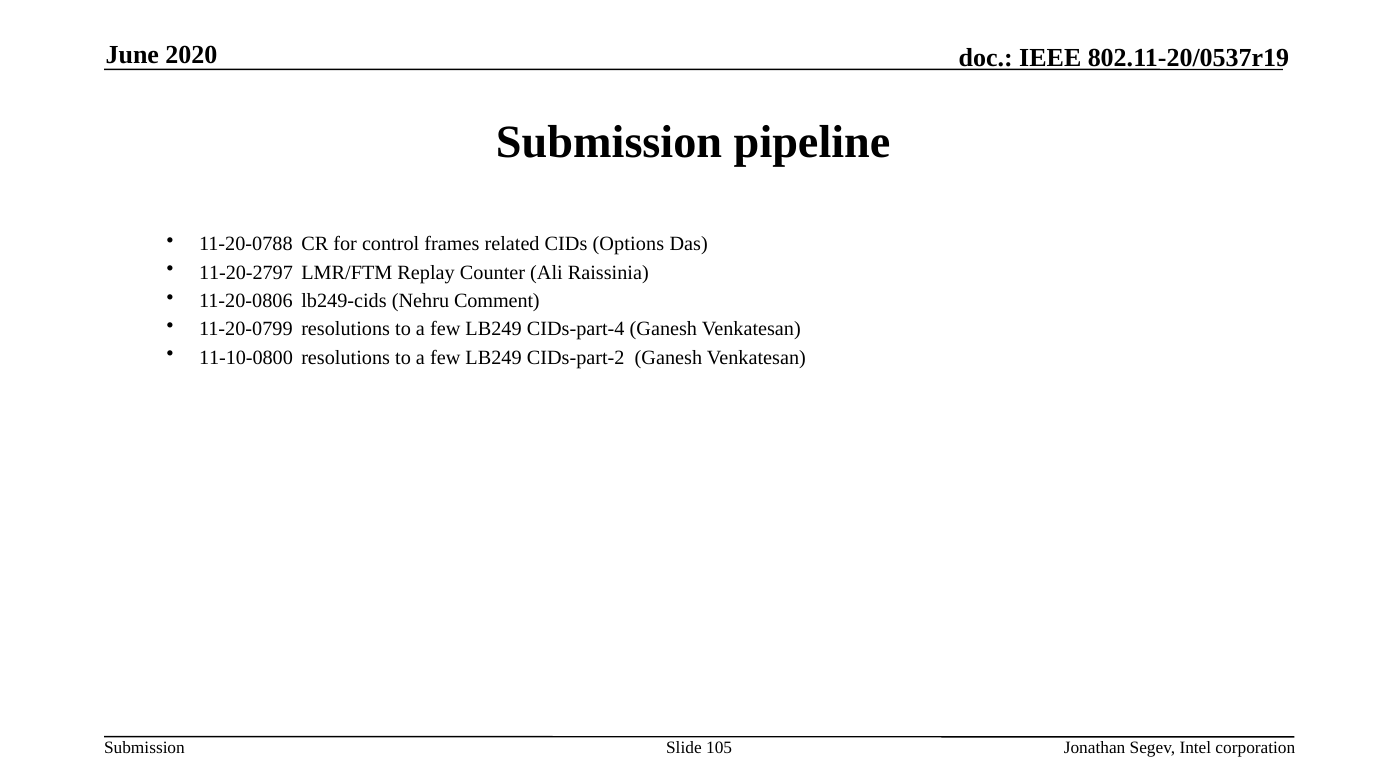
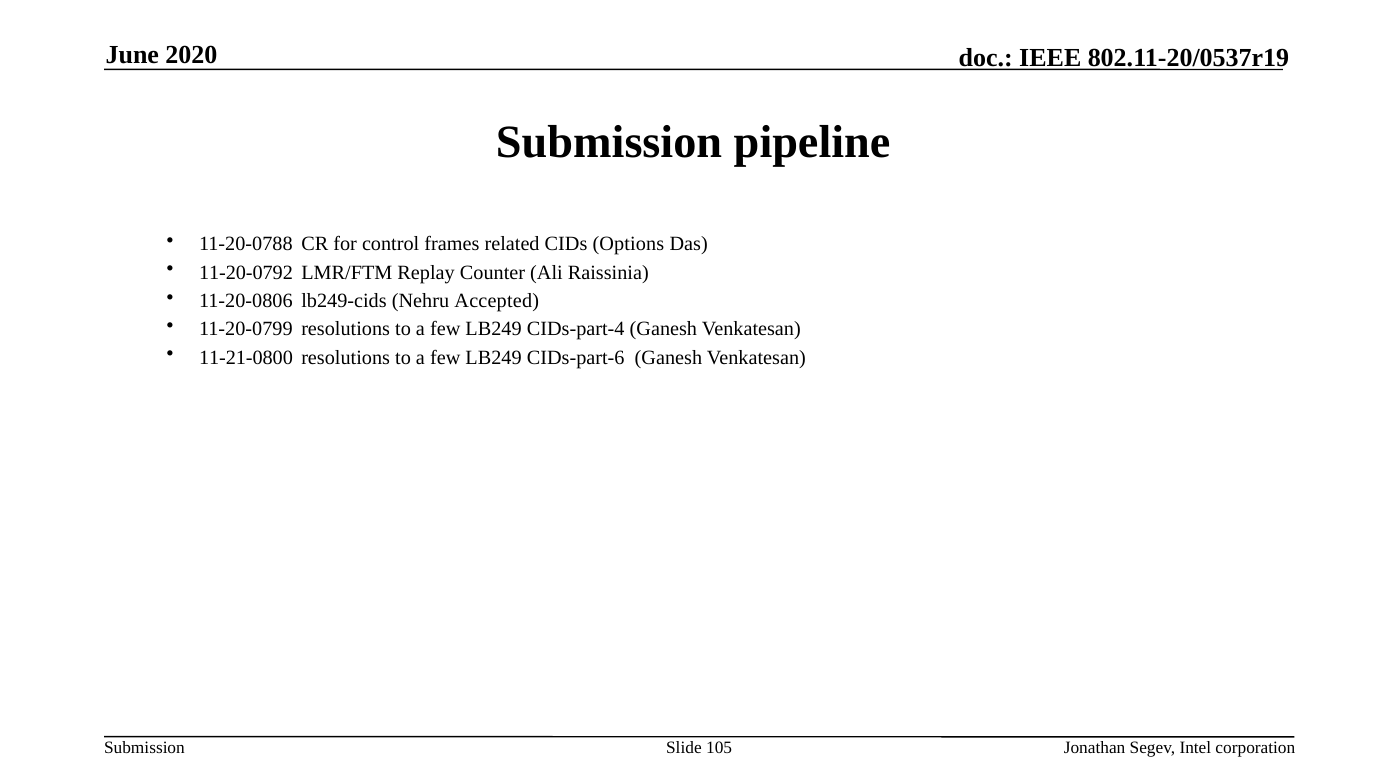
11-20-2797: 11-20-2797 -> 11-20-0792
Comment: Comment -> Accepted
11-10-0800: 11-10-0800 -> 11-21-0800
CIDs-part-2: CIDs-part-2 -> CIDs-part-6
